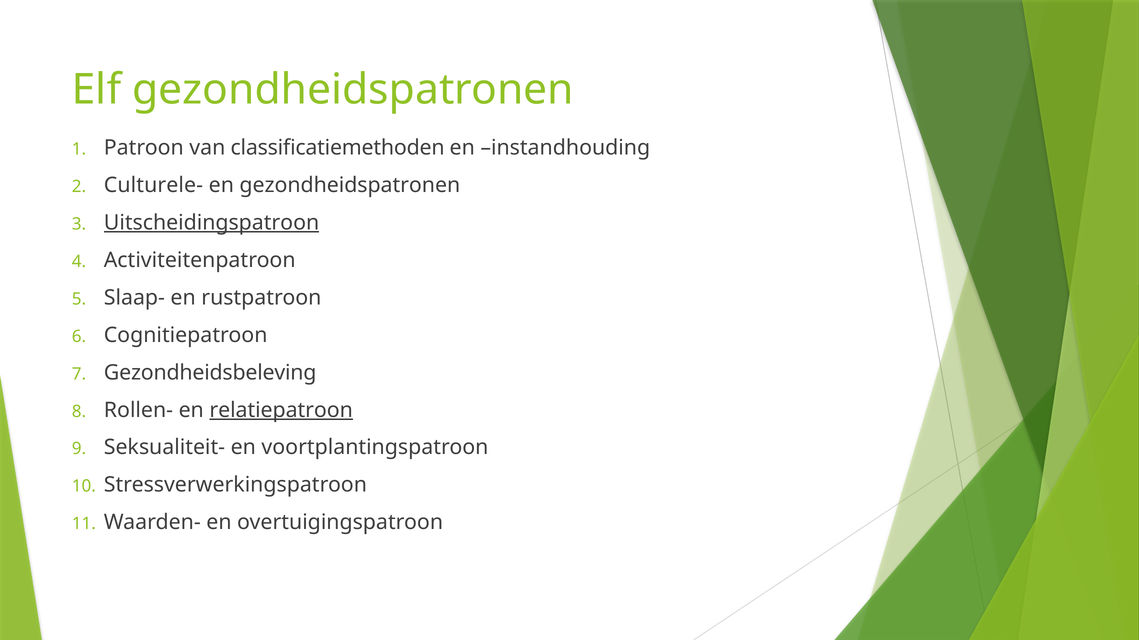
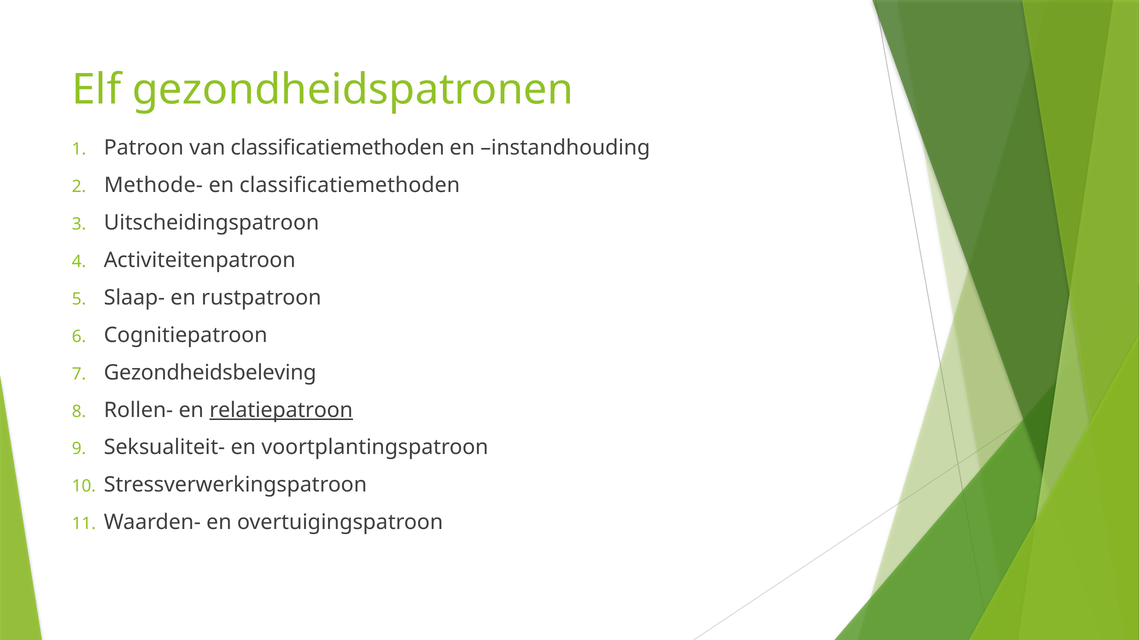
Culturele-: Culturele- -> Methode-
en gezondheidspatronen: gezondheidspatronen -> classificatiemethoden
Uitscheidingspatroon underline: present -> none
